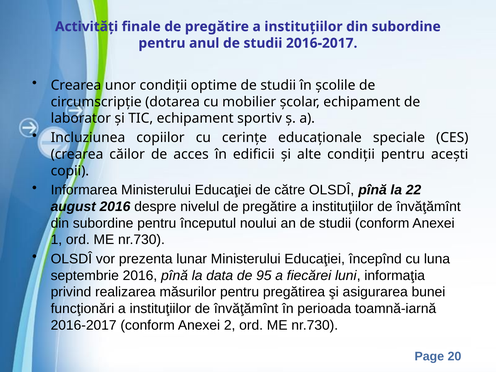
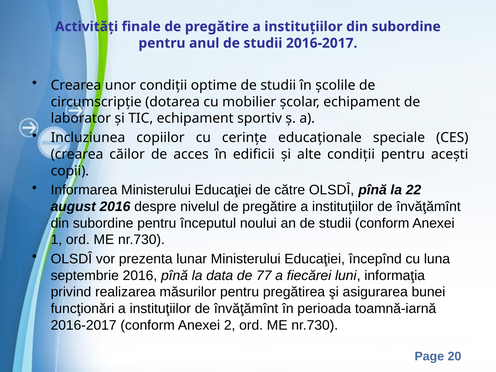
95: 95 -> 77
